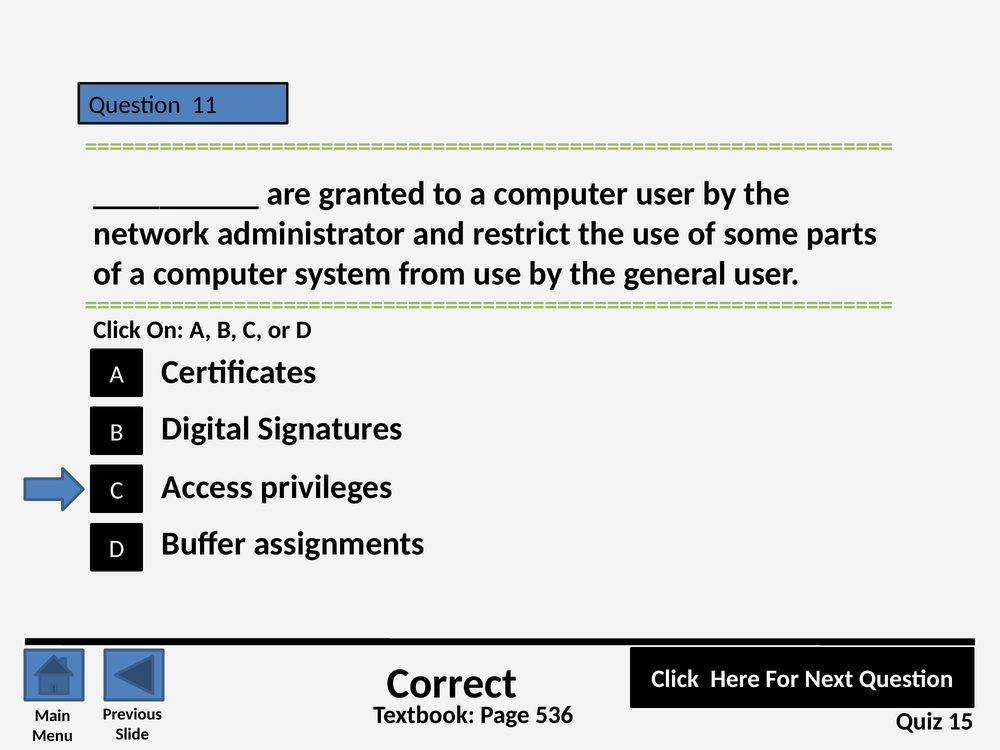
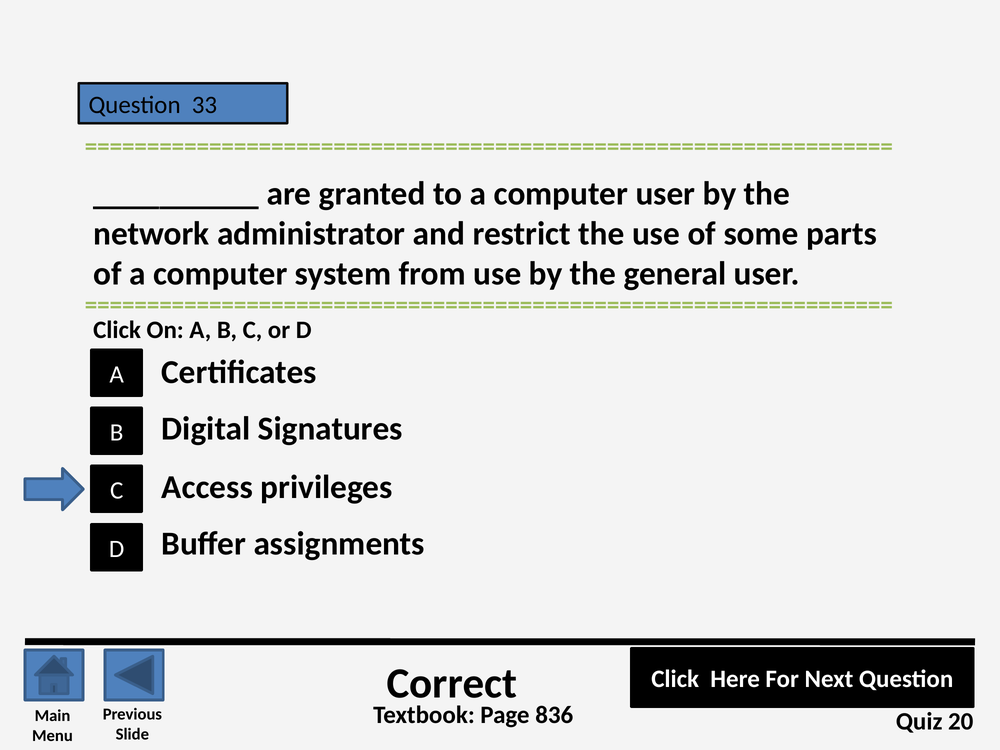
11: 11 -> 33
536: 536 -> 836
15: 15 -> 20
